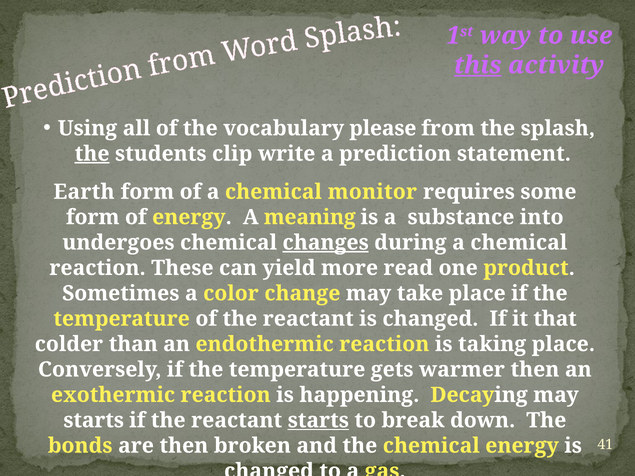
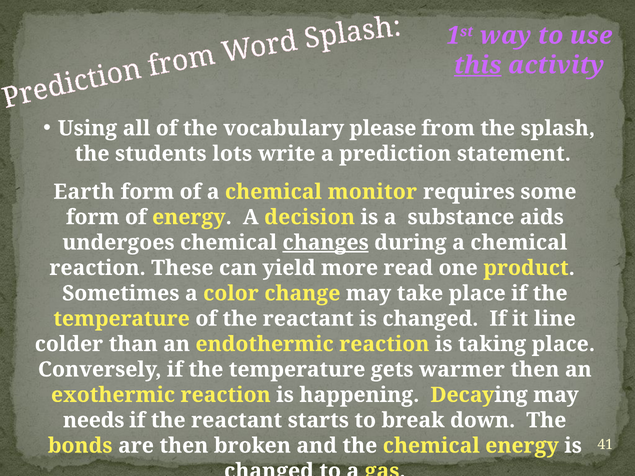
the at (92, 154) underline: present -> none
clip: clip -> lots
meaning: meaning -> decision
into: into -> aids
that: that -> line
starts at (94, 421): starts -> needs
starts at (318, 421) underline: present -> none
